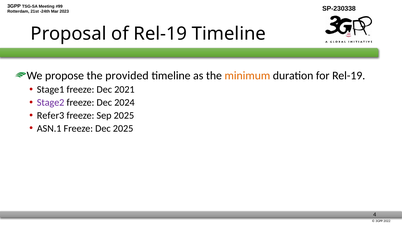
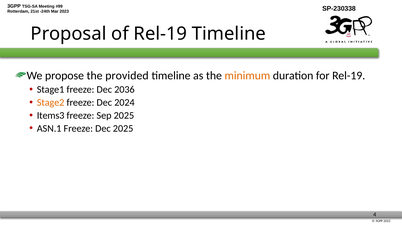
2021: 2021 -> 2036
Stage2 colour: purple -> orange
Refer3: Refer3 -> Items3
